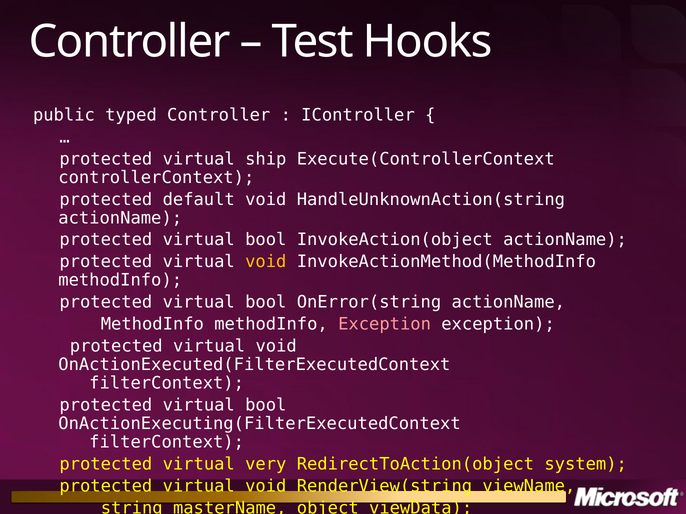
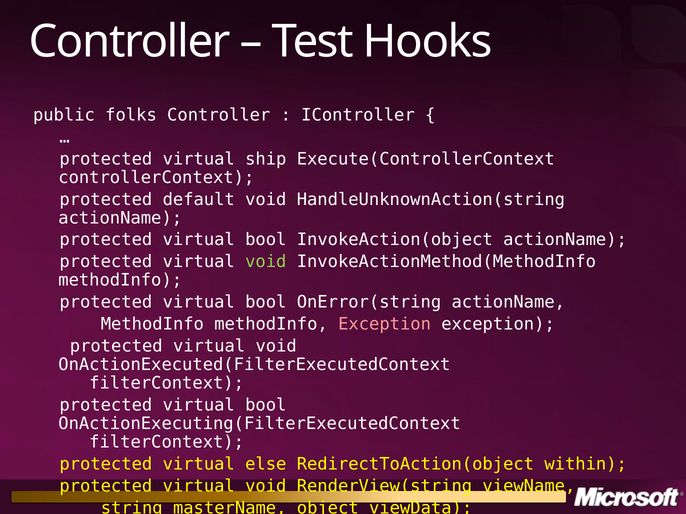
typed: typed -> folks
void at (266, 262) colour: yellow -> light green
very: very -> else
system: system -> within
